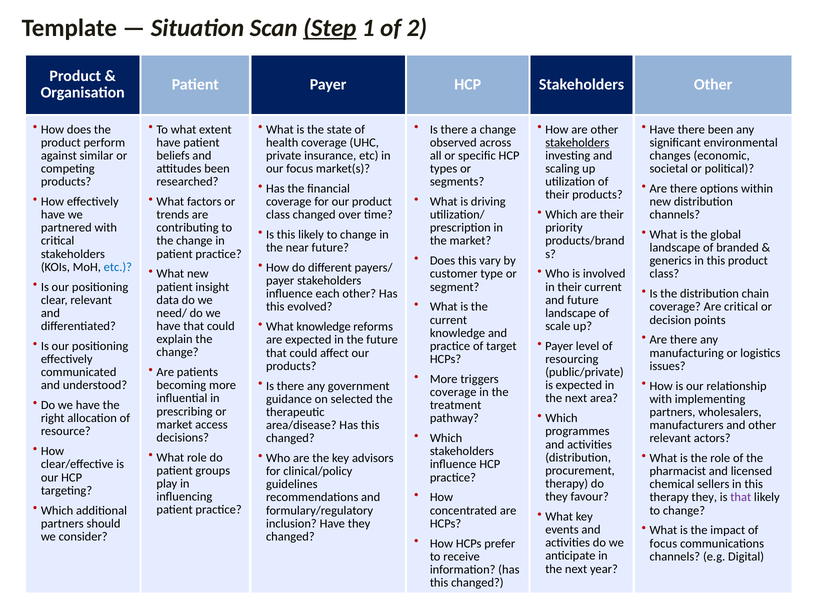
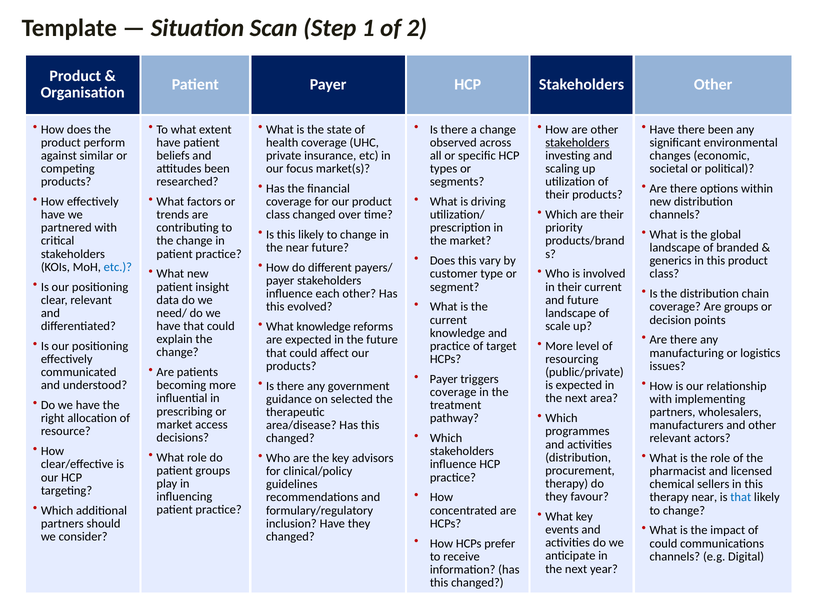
Step underline: present -> none
Are critical: critical -> groups
Payer at (559, 346): Payer -> More
More at (444, 379): More -> Payer
therapy they: they -> near
that at (741, 497) colour: purple -> blue
focus at (663, 543): focus -> could
